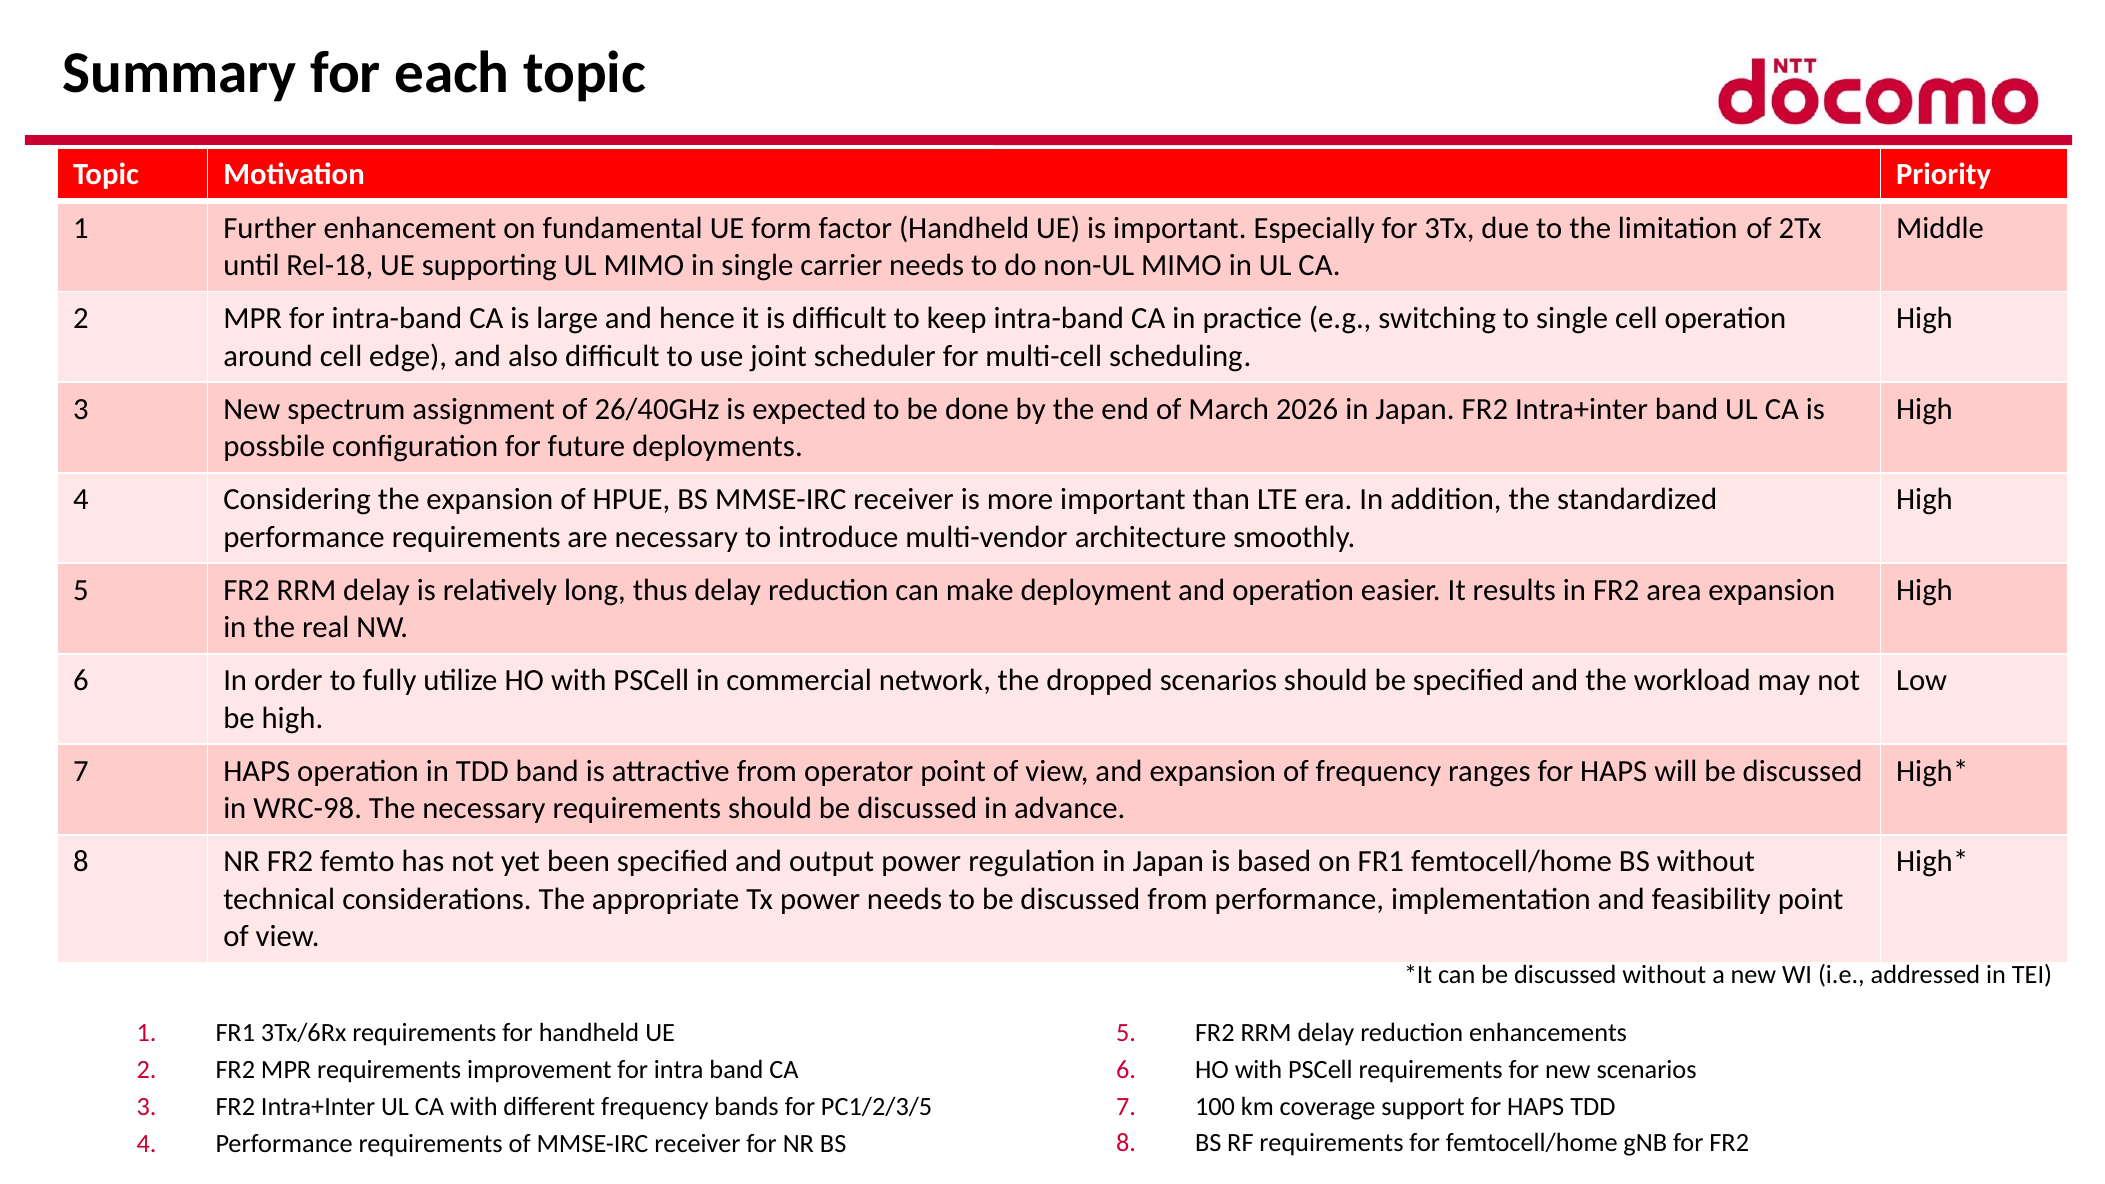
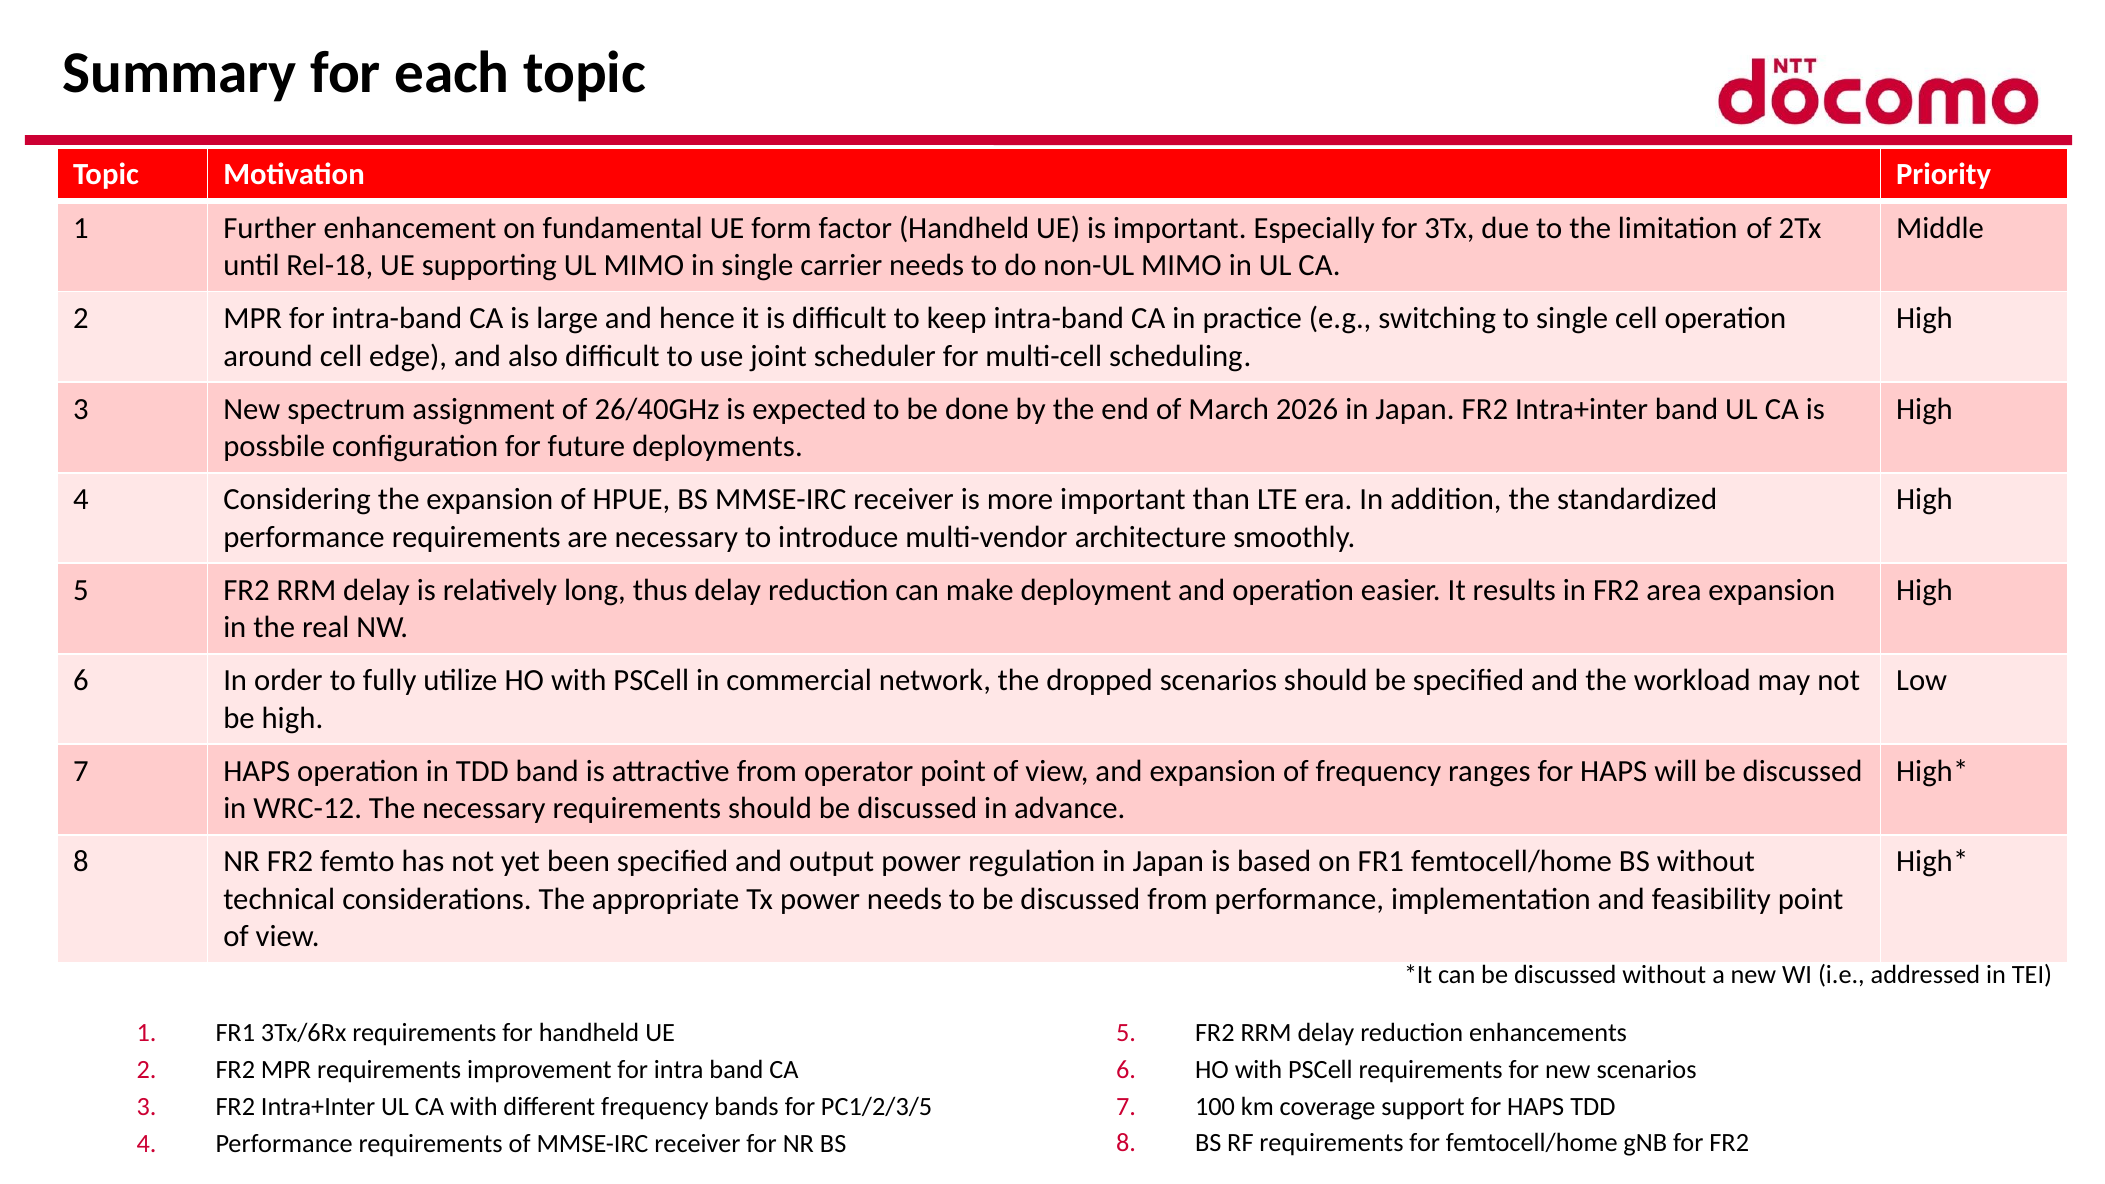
WRC-98: WRC-98 -> WRC-12
